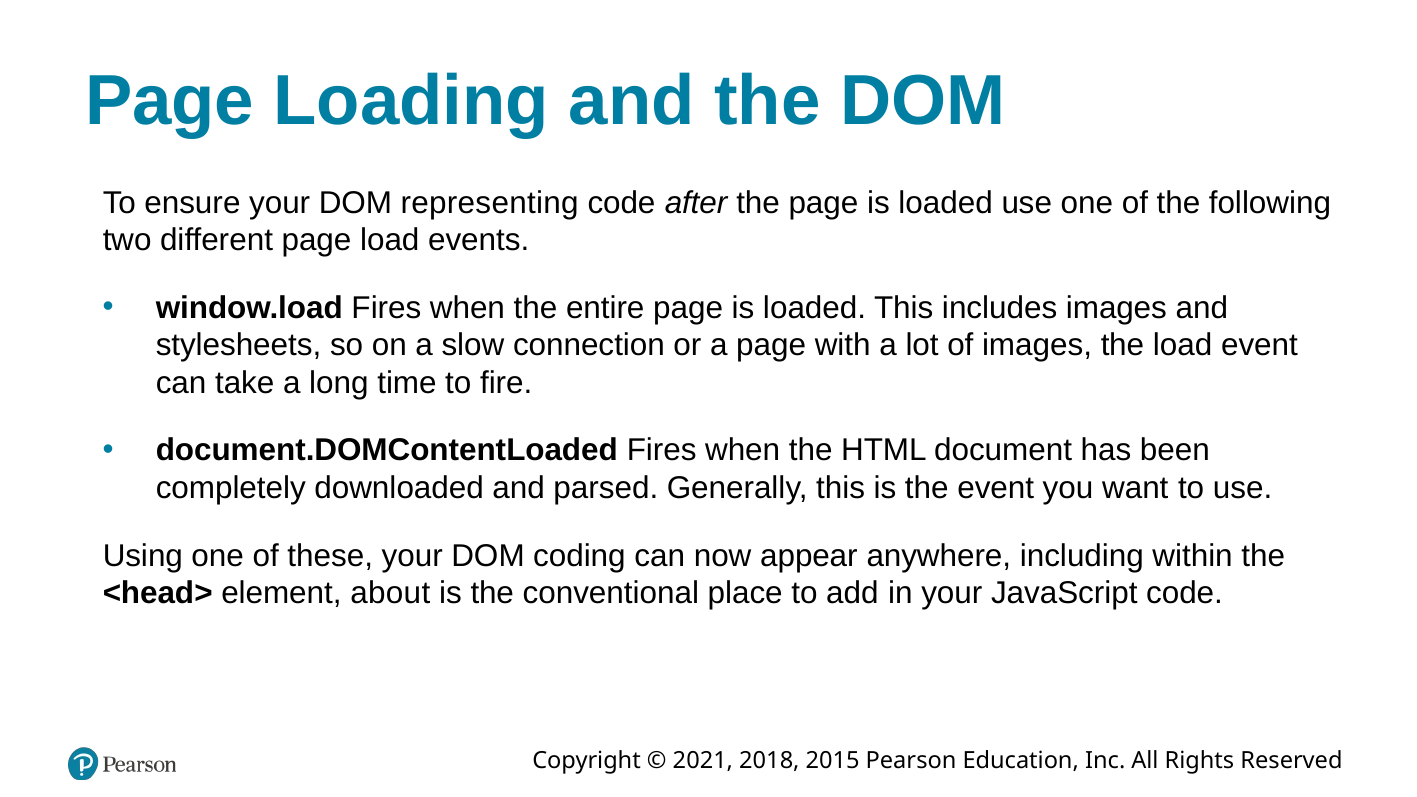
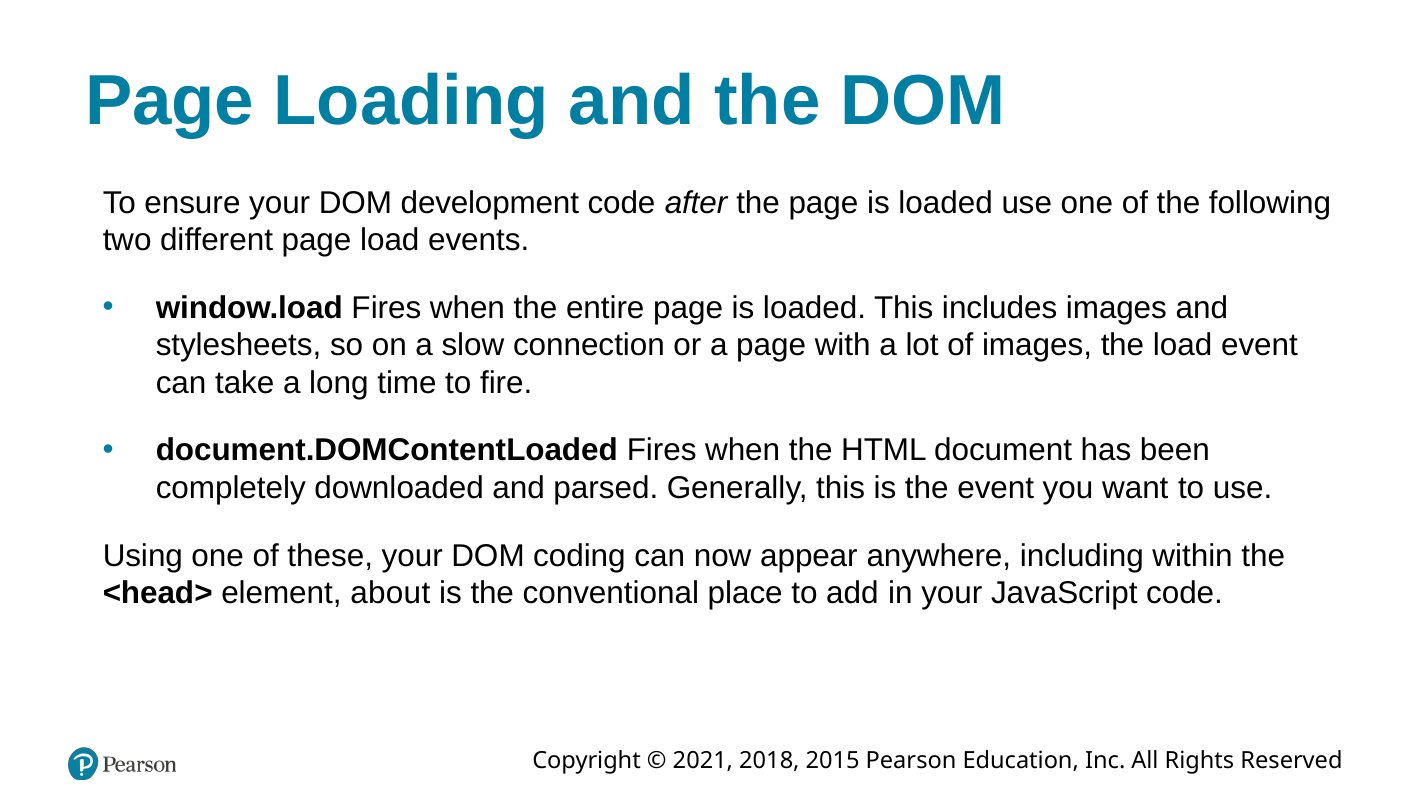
representing: representing -> development
